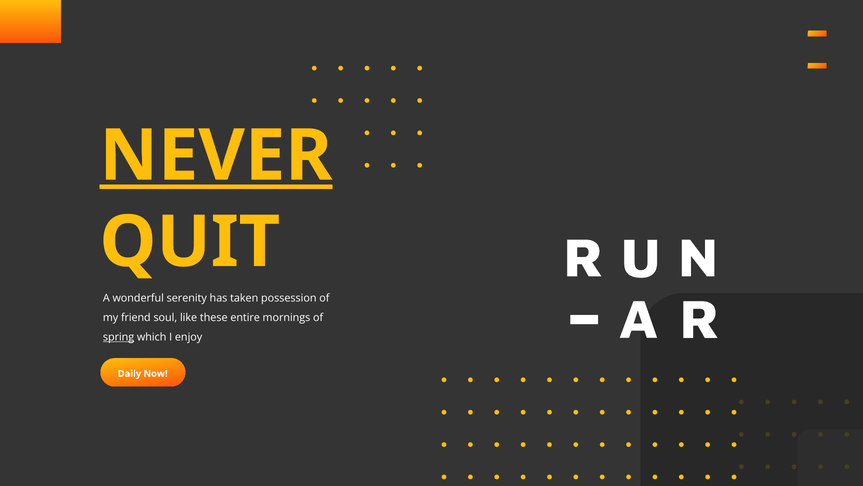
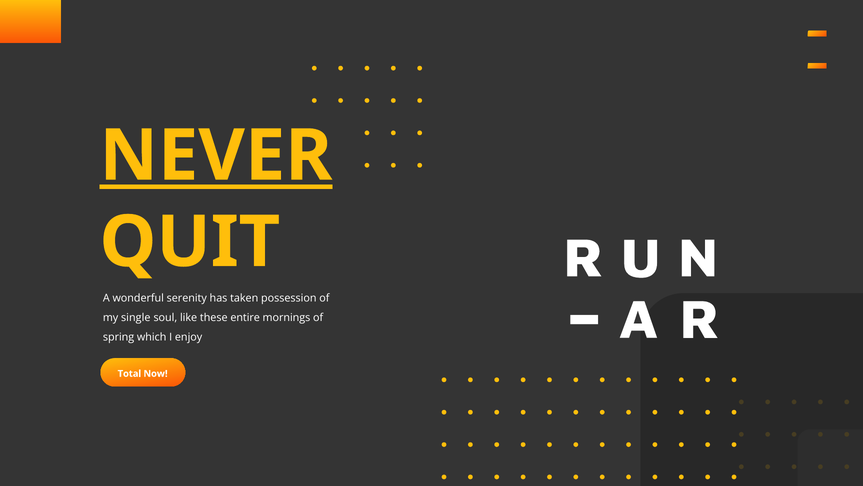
friend: friend -> single
spring underline: present -> none
Daily: Daily -> Total
